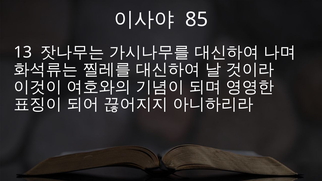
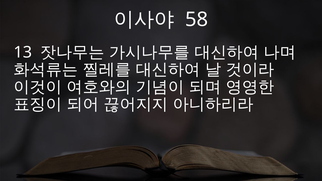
85: 85 -> 58
